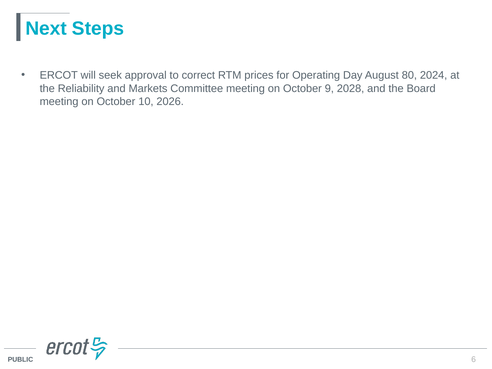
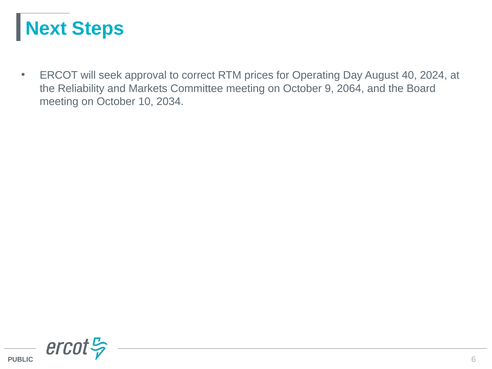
80: 80 -> 40
2028: 2028 -> 2064
2026: 2026 -> 2034
